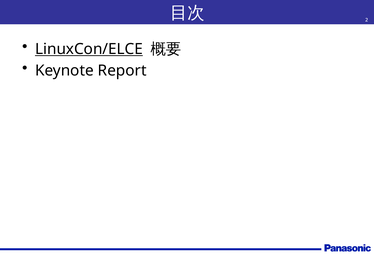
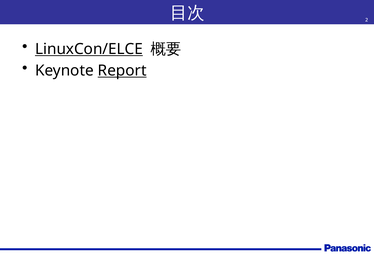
Report underline: none -> present
